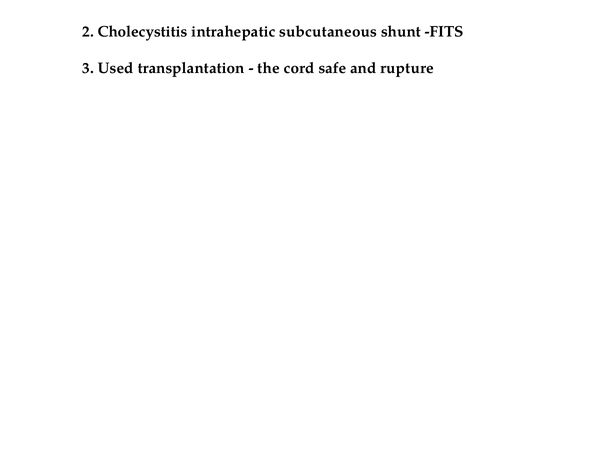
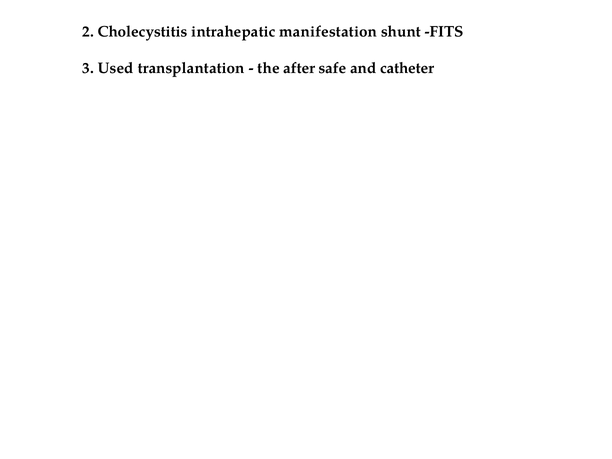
subcutaneous: subcutaneous -> manifestation
cord: cord -> after
rupture: rupture -> catheter
